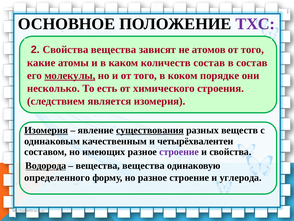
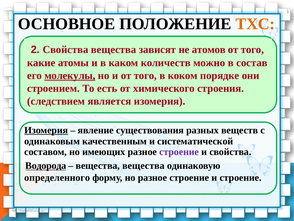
ТХС colour: purple -> orange
количеств состав: состав -> можно
несколько: несколько -> строением
существования underline: present -> none
четырёхвалентен: четырёхвалентен -> систематической
и углерода: углерода -> строение
